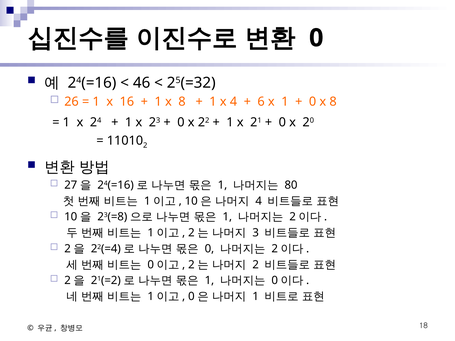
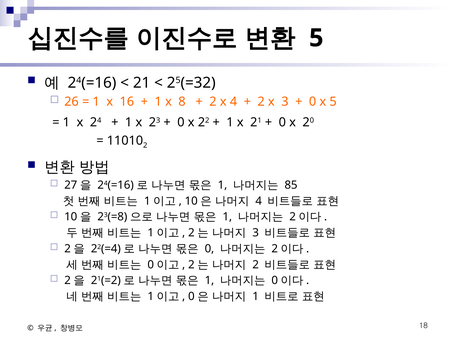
0 at (316, 38): 0 -> 5
46 at (142, 83): 46 -> 21
1 at (213, 102): 1 -> 2
6 at (261, 102): 6 -> 2
x 1: 1 -> 3
0 x 8: 8 -> 5
80: 80 -> 85
